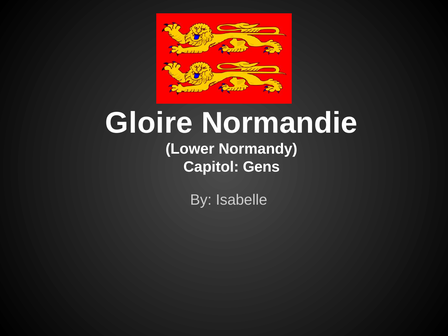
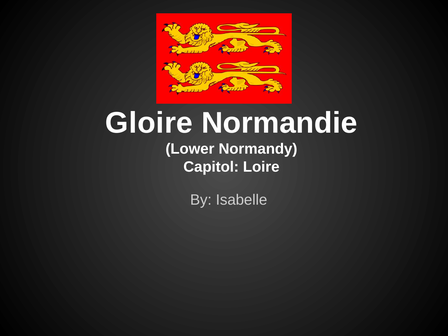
Gens: Gens -> Loire
